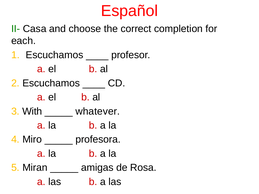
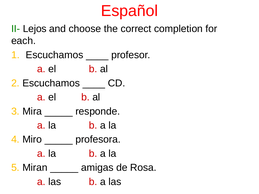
Casa: Casa -> Lejos
With: With -> Mira
whatever: whatever -> responde
